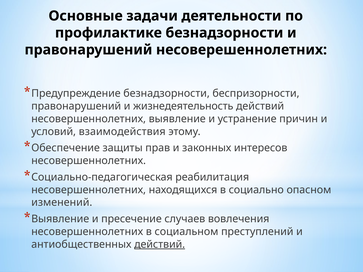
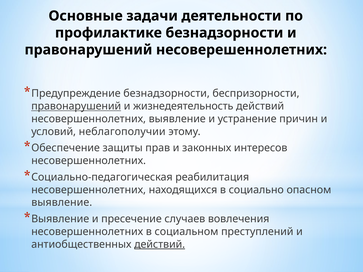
правонарушений at (76, 106) underline: none -> present
взаимодействия: взаимодействия -> неблагополучии
изменений at (62, 203): изменений -> выявление
